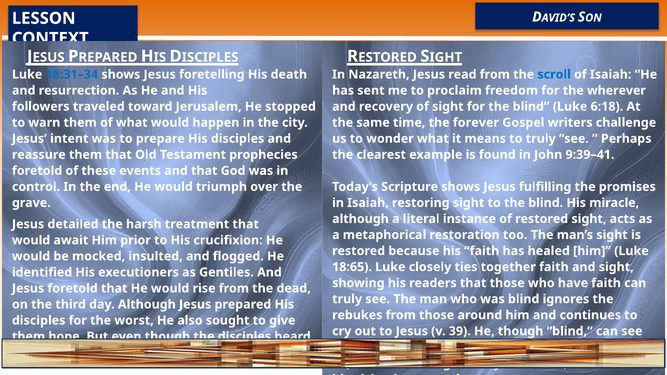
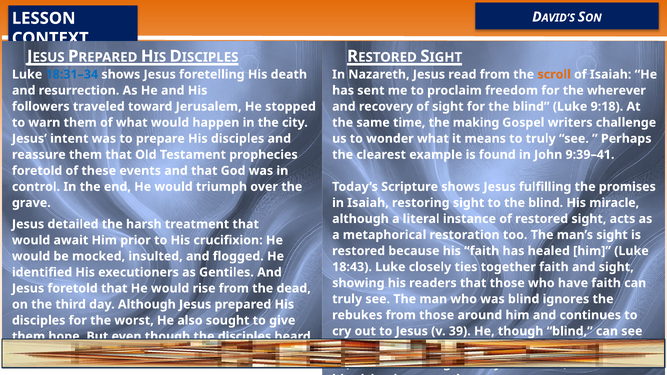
scroll colour: blue -> orange
6:18: 6:18 -> 9:18
forever: forever -> making
18:65: 18:65 -> 18:43
